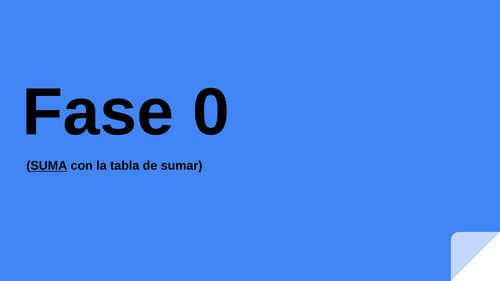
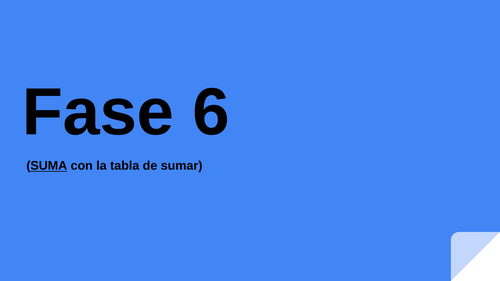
0: 0 -> 6
